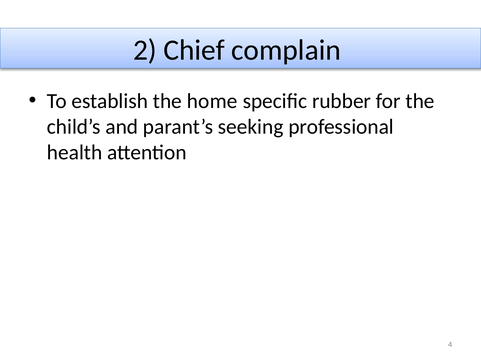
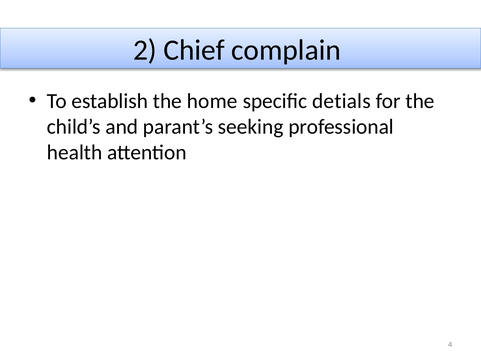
rubber: rubber -> detials
